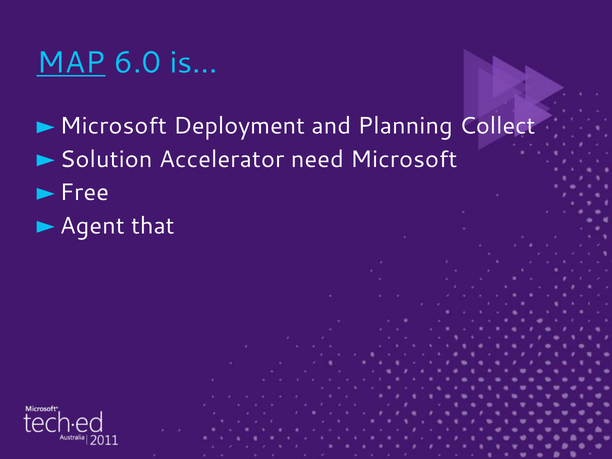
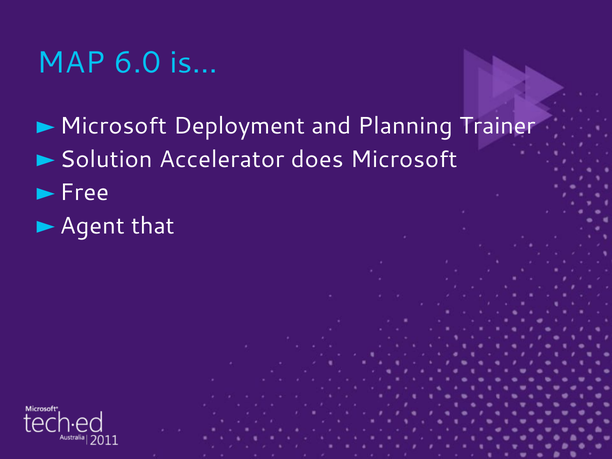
MAP underline: present -> none
Collect: Collect -> Trainer
need: need -> does
